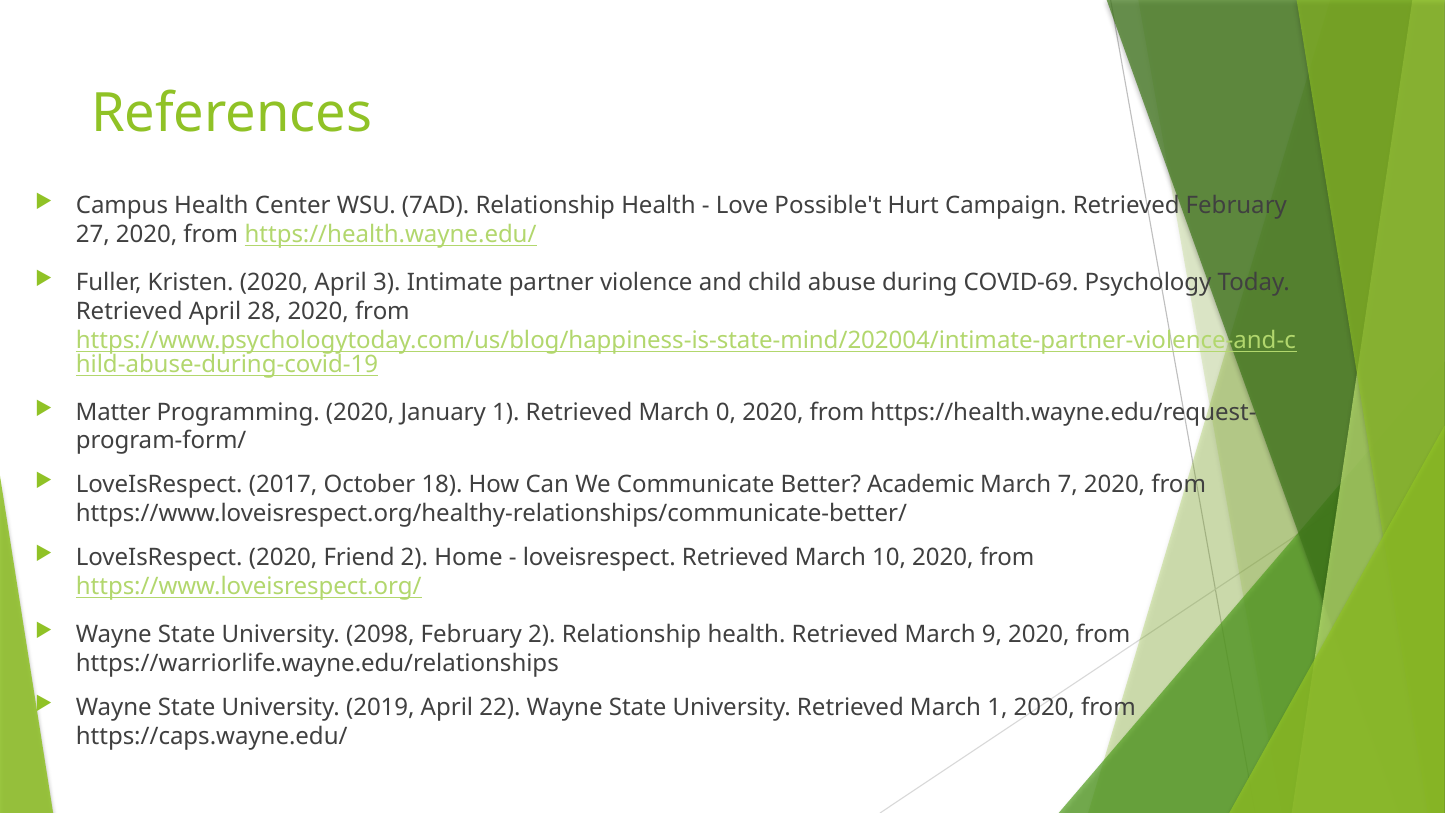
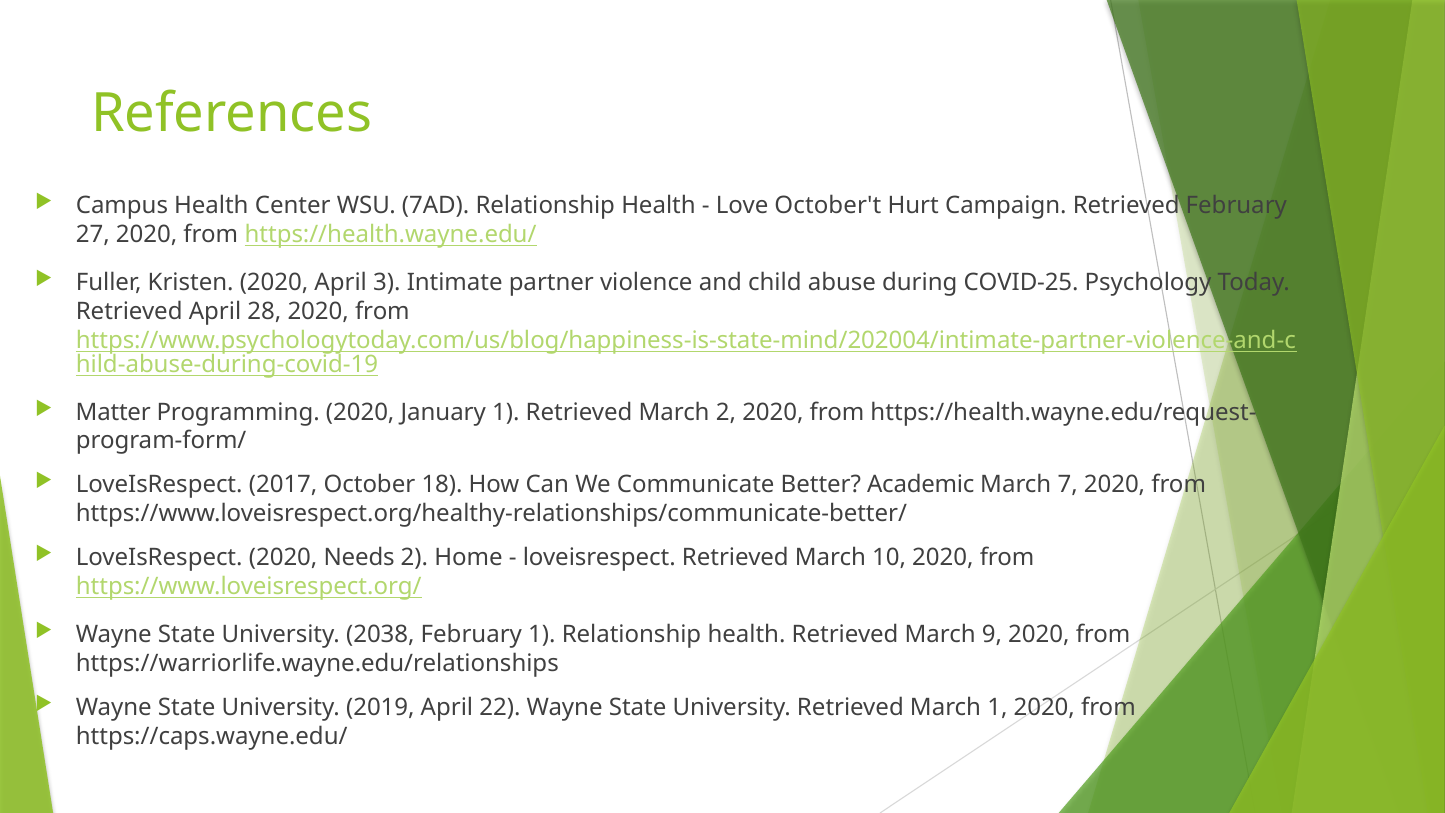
Possible't: Possible't -> October't
COVID-69: COVID-69 -> COVID-25
March 0: 0 -> 2
Friend: Friend -> Needs
2098: 2098 -> 2038
February 2: 2 -> 1
